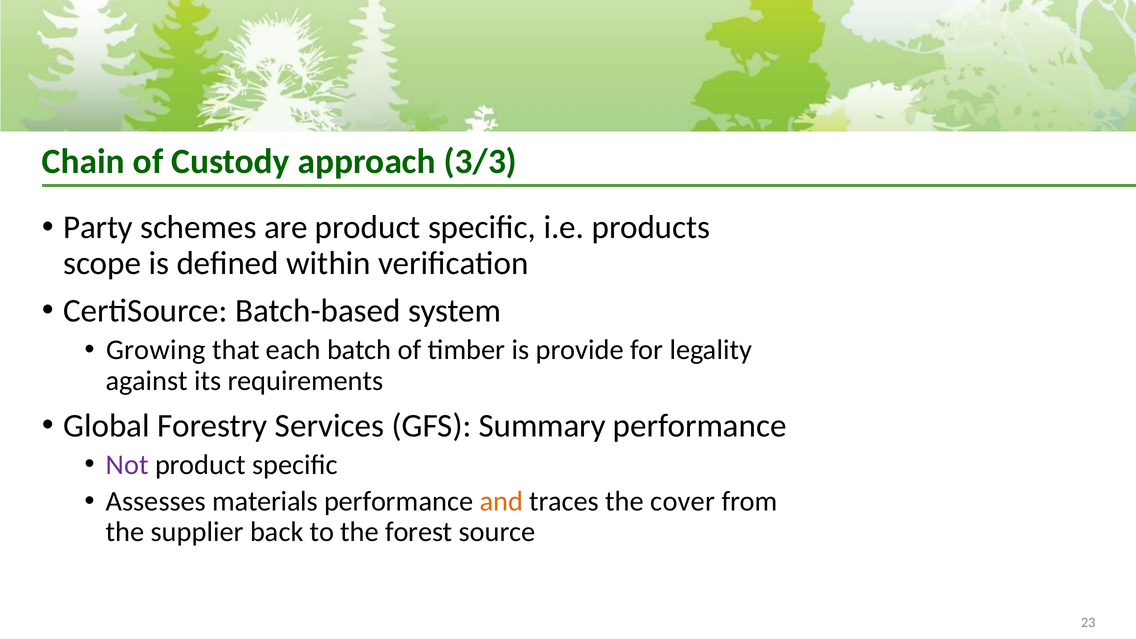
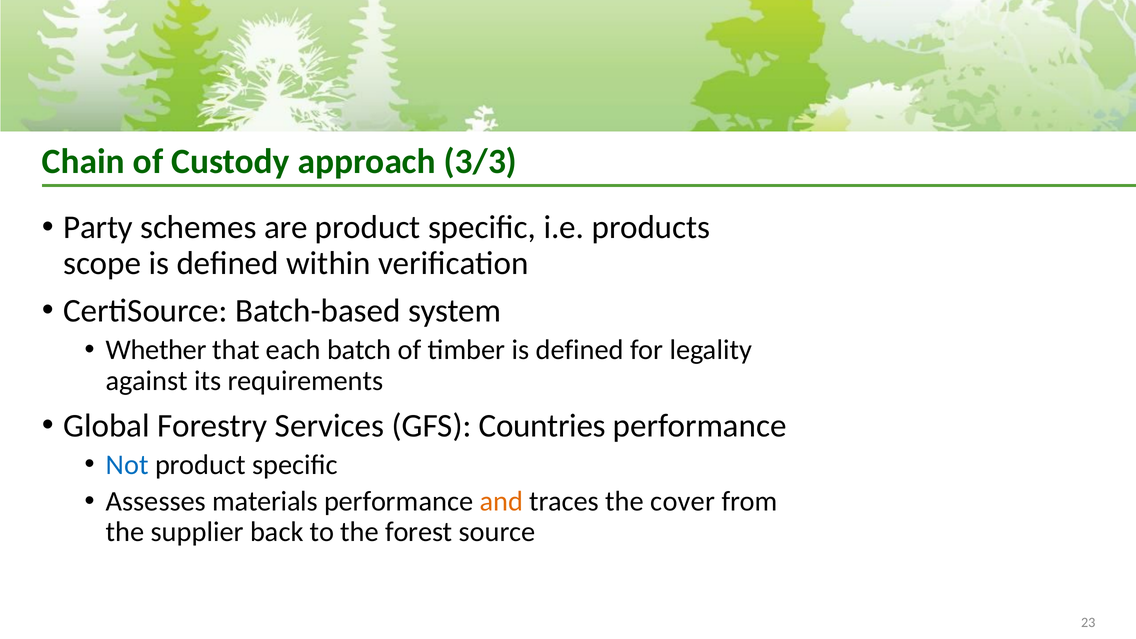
Growing: Growing -> Whether
timber is provide: provide -> defined
Summary: Summary -> Countries
Not colour: purple -> blue
